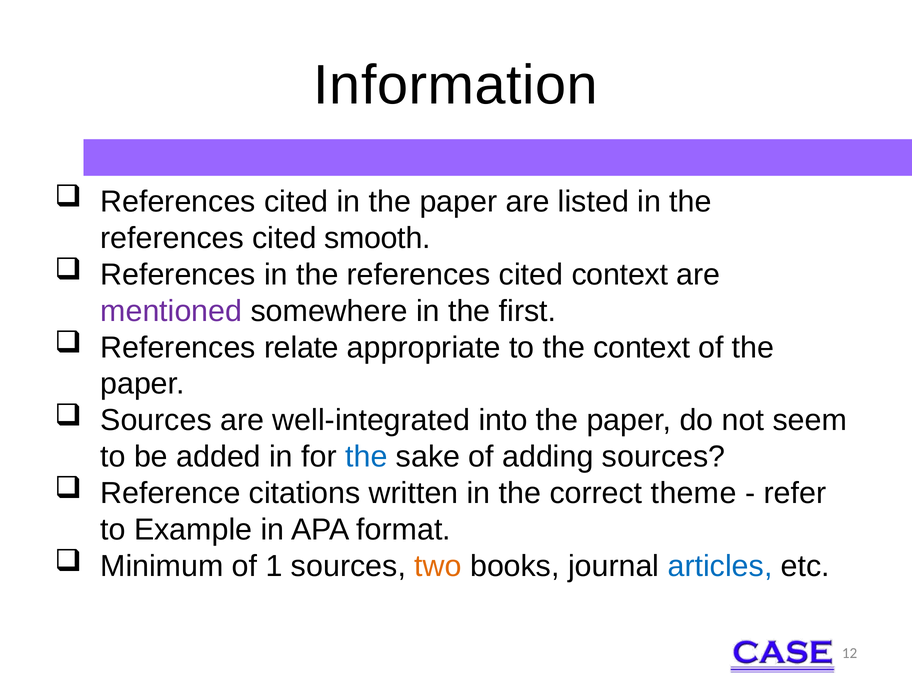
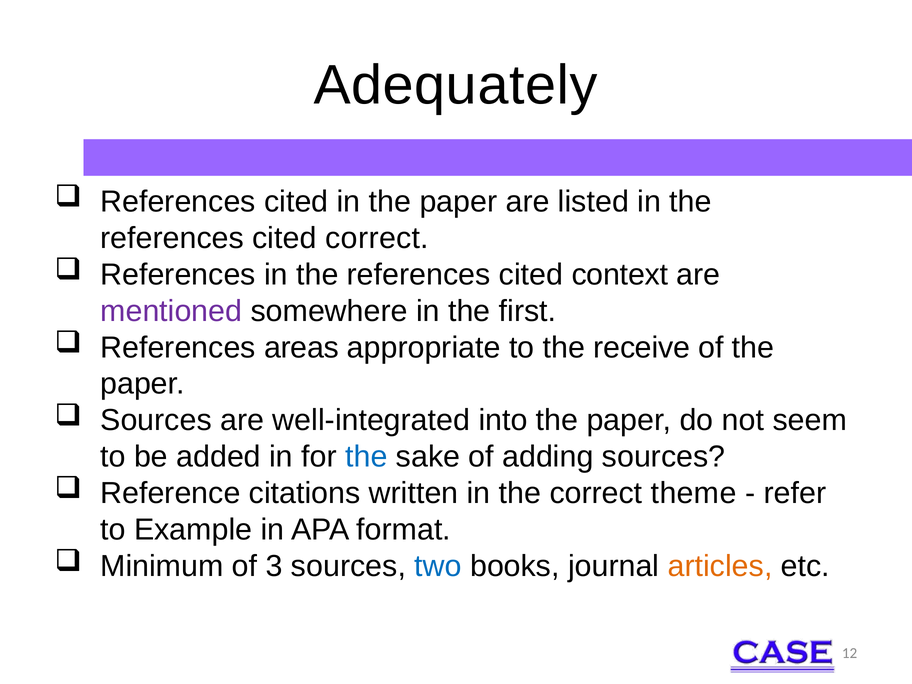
Information: Information -> Adequately
cited smooth: smooth -> correct
relate: relate -> areas
the context: context -> receive
1: 1 -> 3
two colour: orange -> blue
articles colour: blue -> orange
